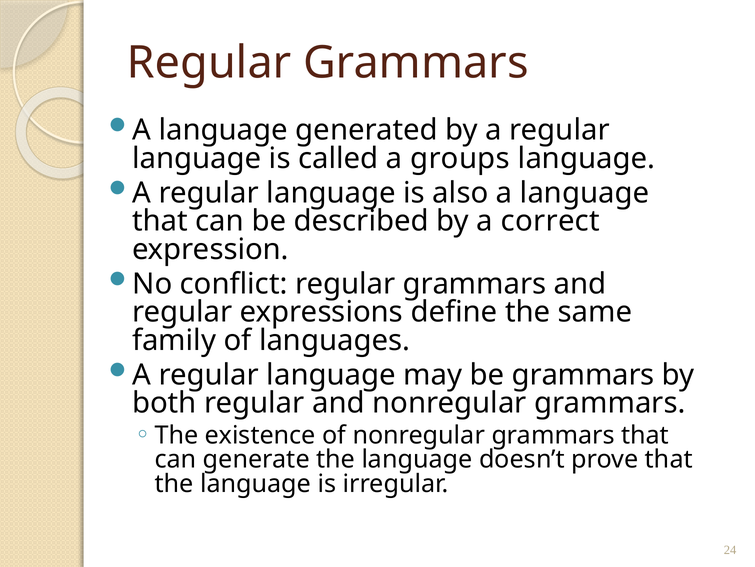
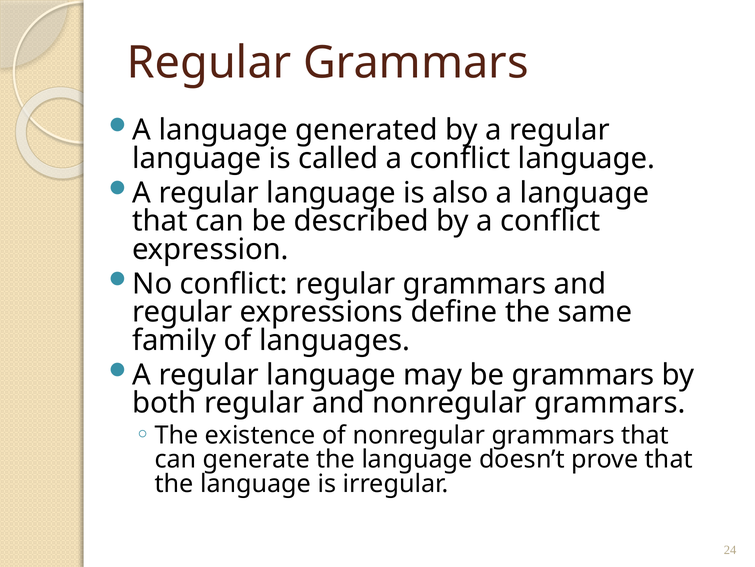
called a groups: groups -> conflict
by a correct: correct -> conflict
